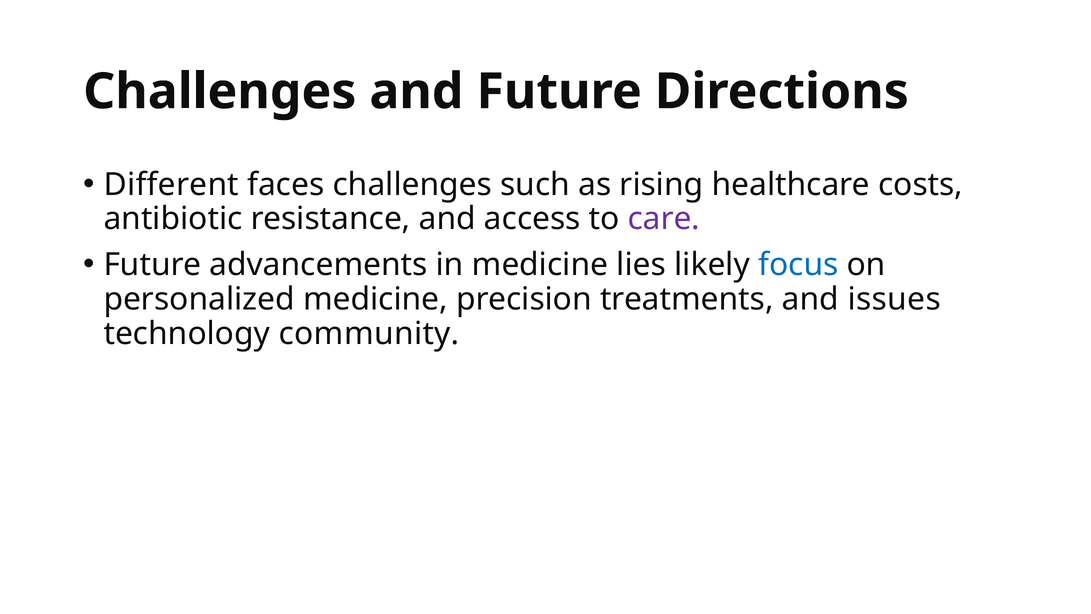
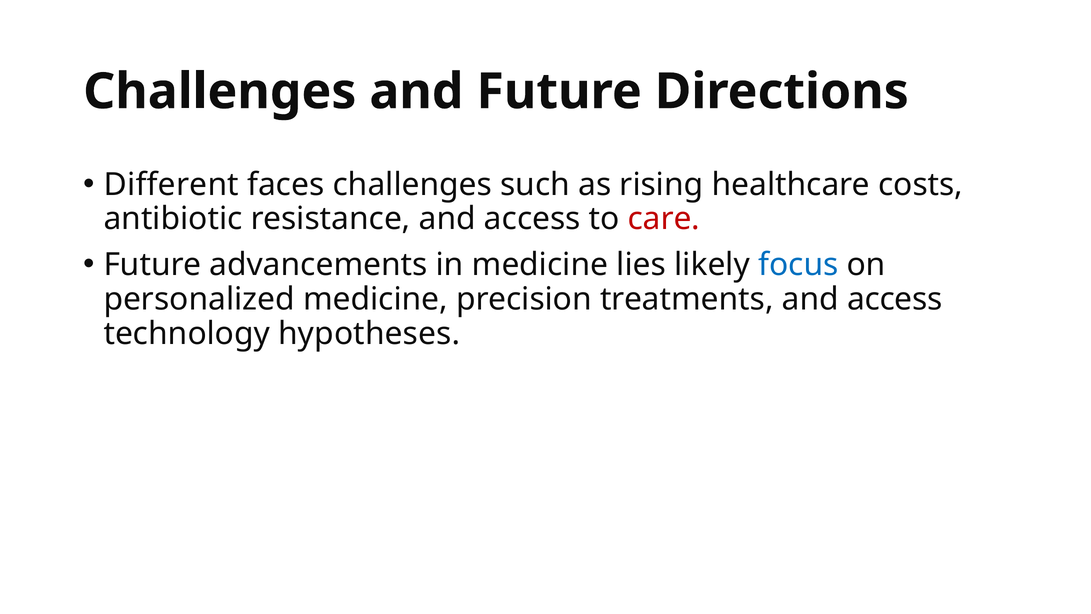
care colour: purple -> red
treatments and issues: issues -> access
community: community -> hypotheses
